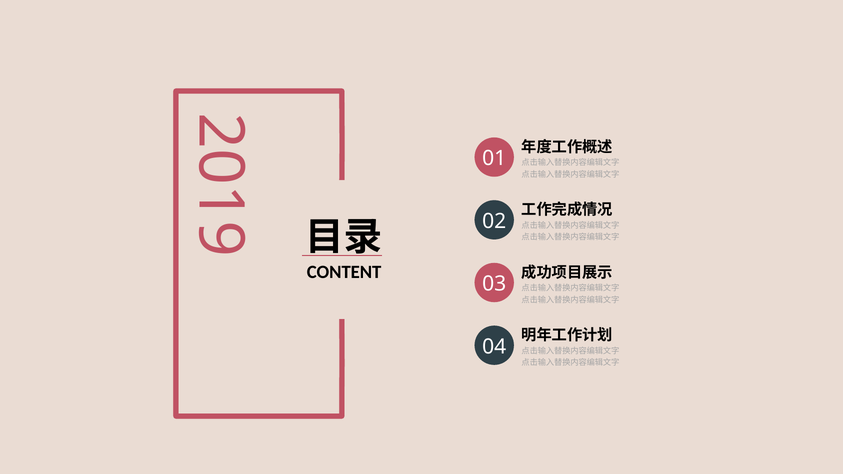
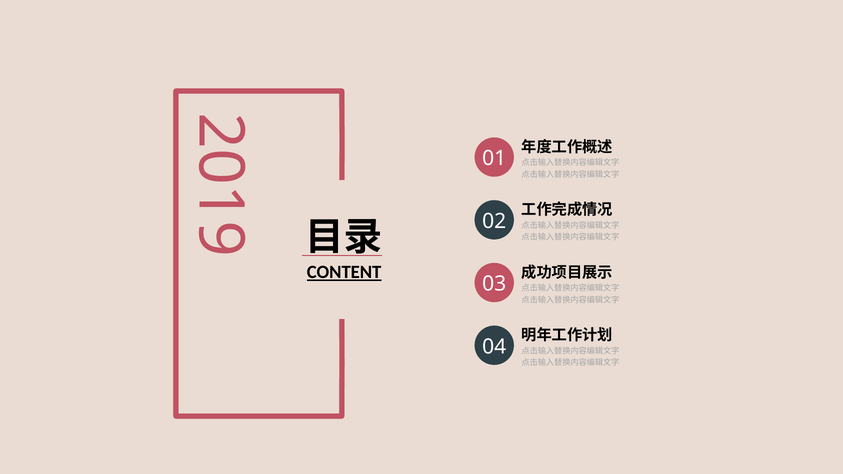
CONTENT underline: none -> present
